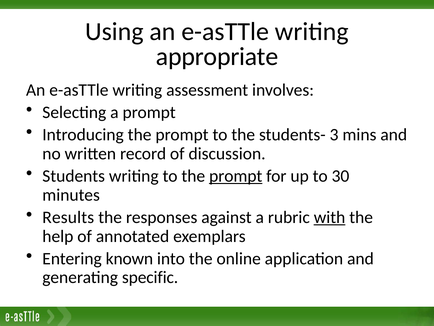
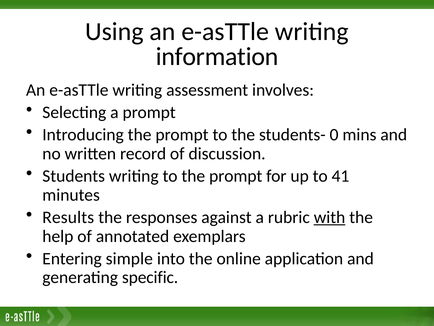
appropriate: appropriate -> information
3: 3 -> 0
prompt at (236, 176) underline: present -> none
30: 30 -> 41
known: known -> simple
